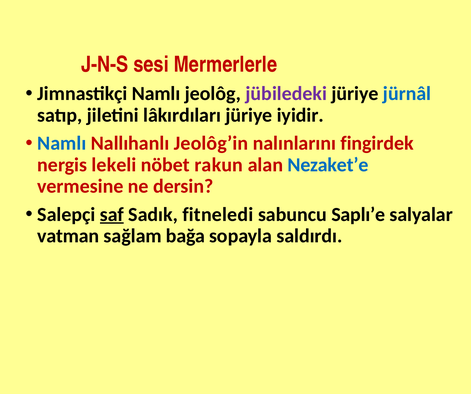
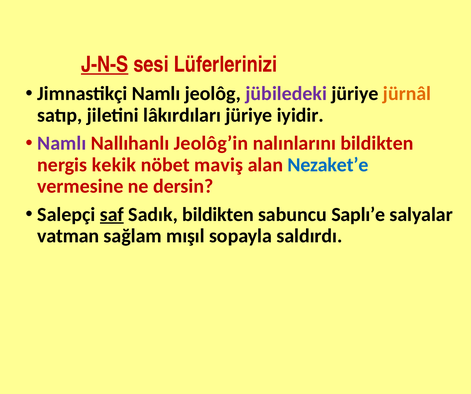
J-N-S underline: none -> present
Mermerlerle: Mermerlerle -> Lüferlerinizi
jürnâl colour: blue -> orange
Namlı at (62, 143) colour: blue -> purple
nalınlarını fingirdek: fingirdek -> bildikten
lekeli: lekeli -> kekik
rakun: rakun -> maviş
Sadık fitneledi: fitneledi -> bildikten
bağa: bağa -> mışıl
